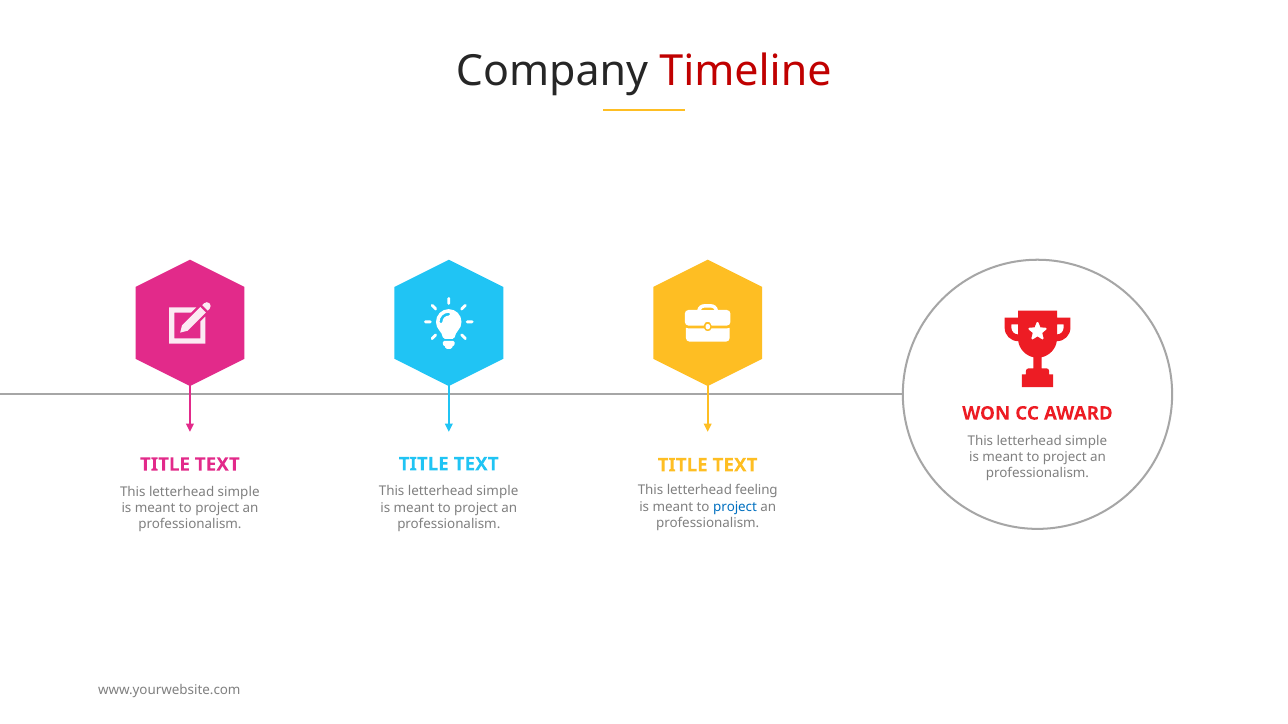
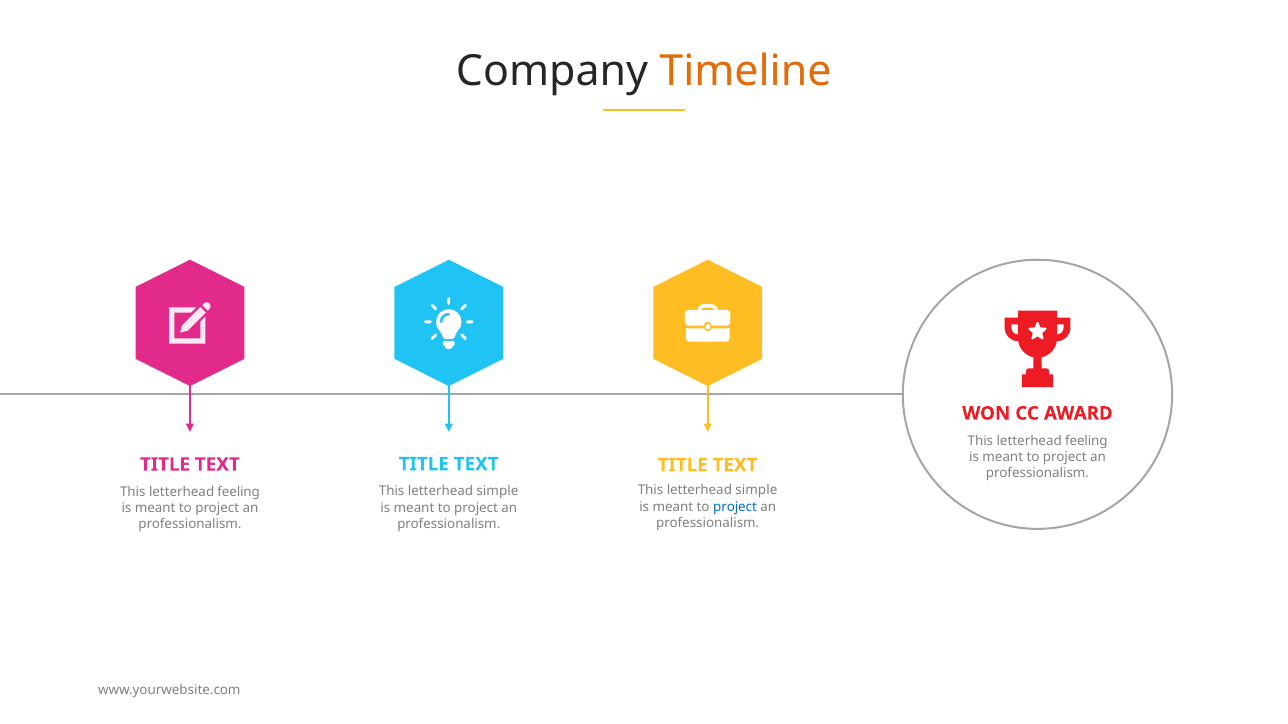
Timeline colour: red -> orange
simple at (1086, 441): simple -> feeling
feeling at (756, 491): feeling -> simple
simple at (239, 492): simple -> feeling
